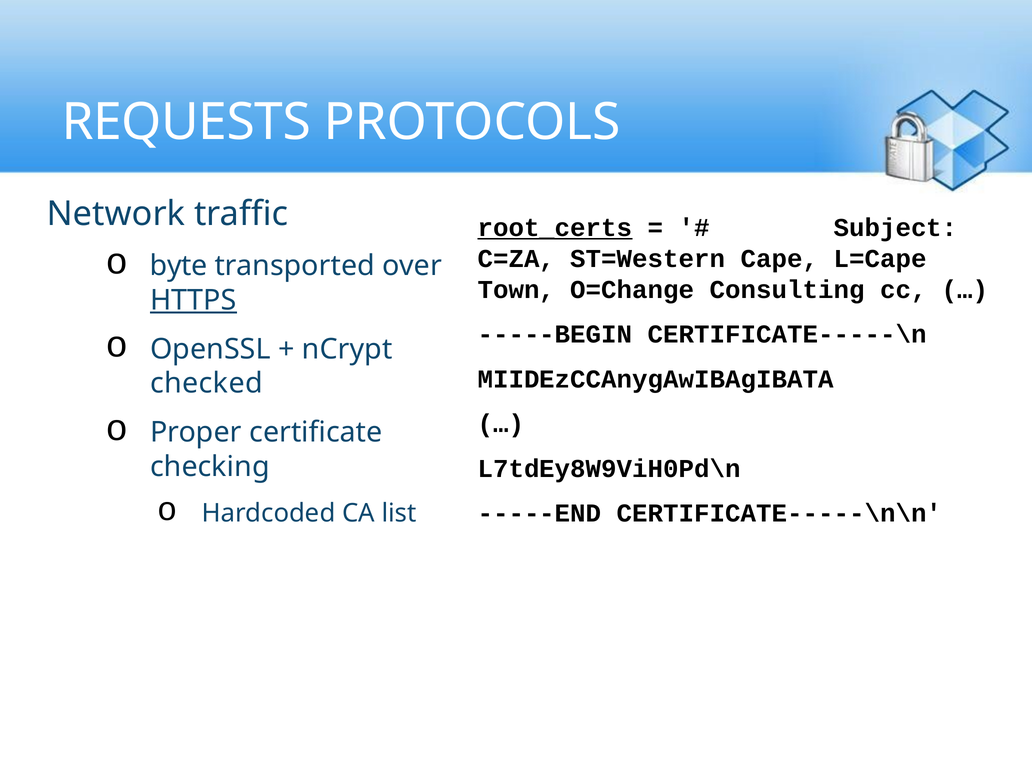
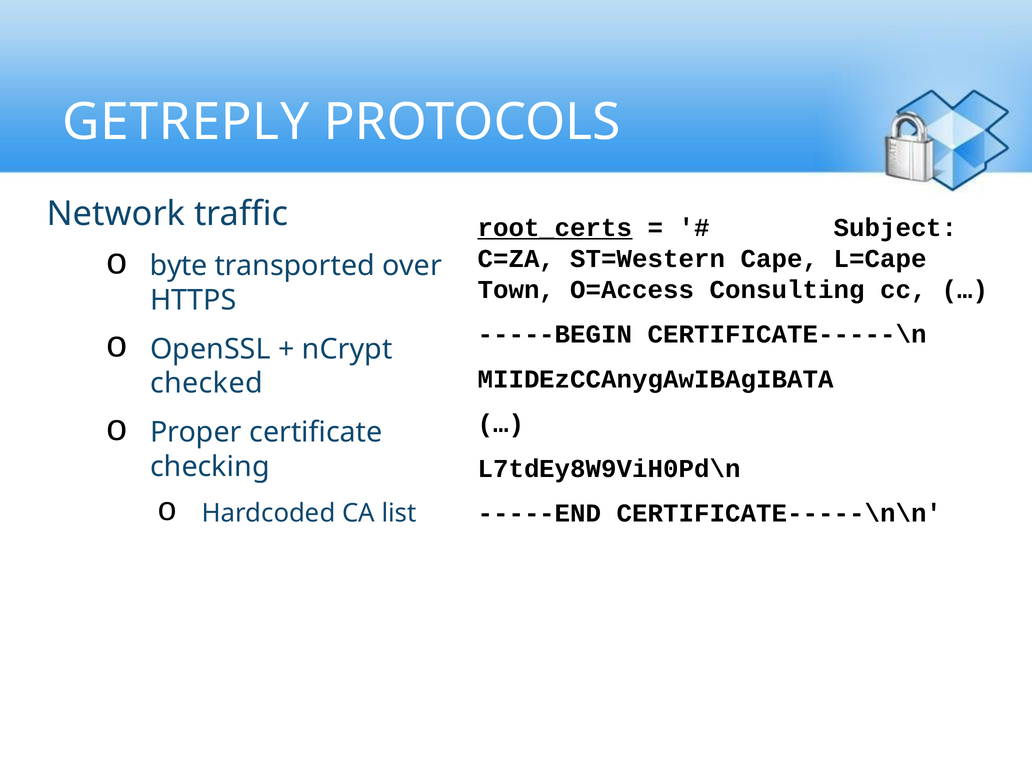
REQUESTS: REQUESTS -> GETREPLY
O=Change: O=Change -> O=Access
HTTPS underline: present -> none
